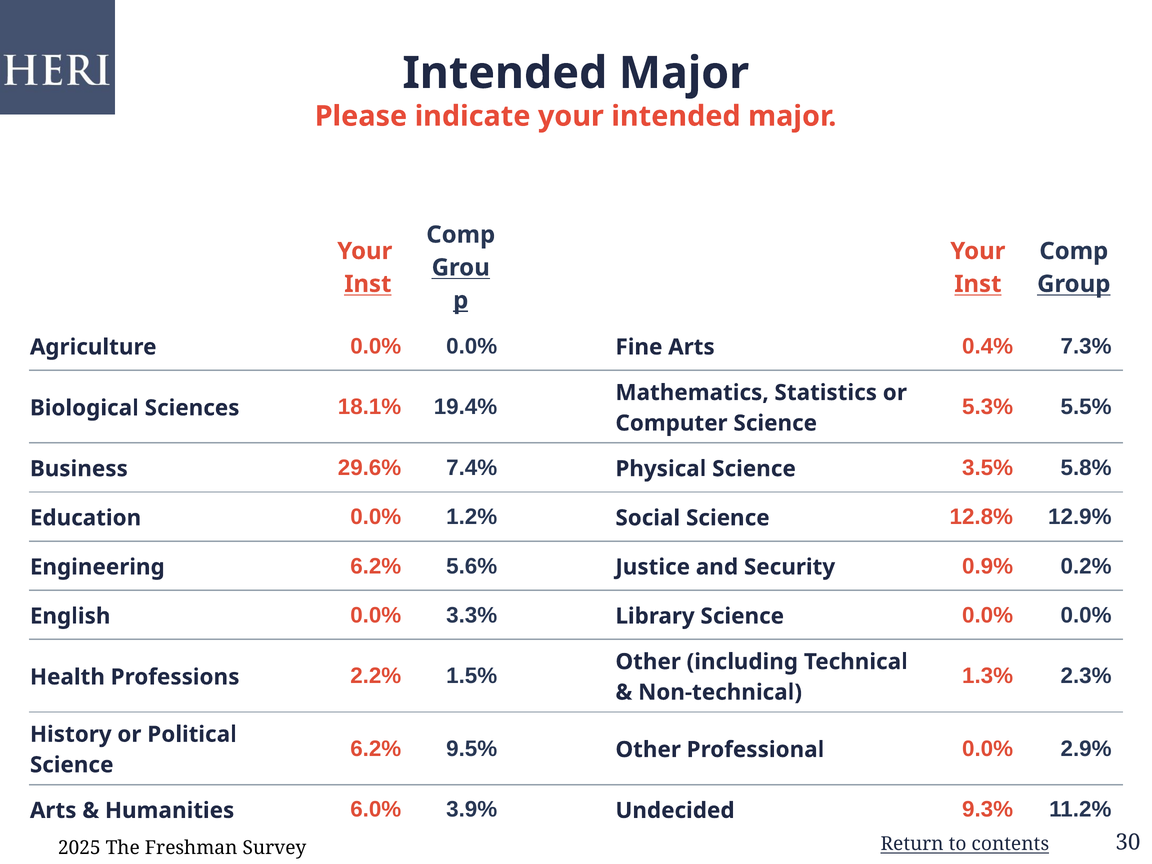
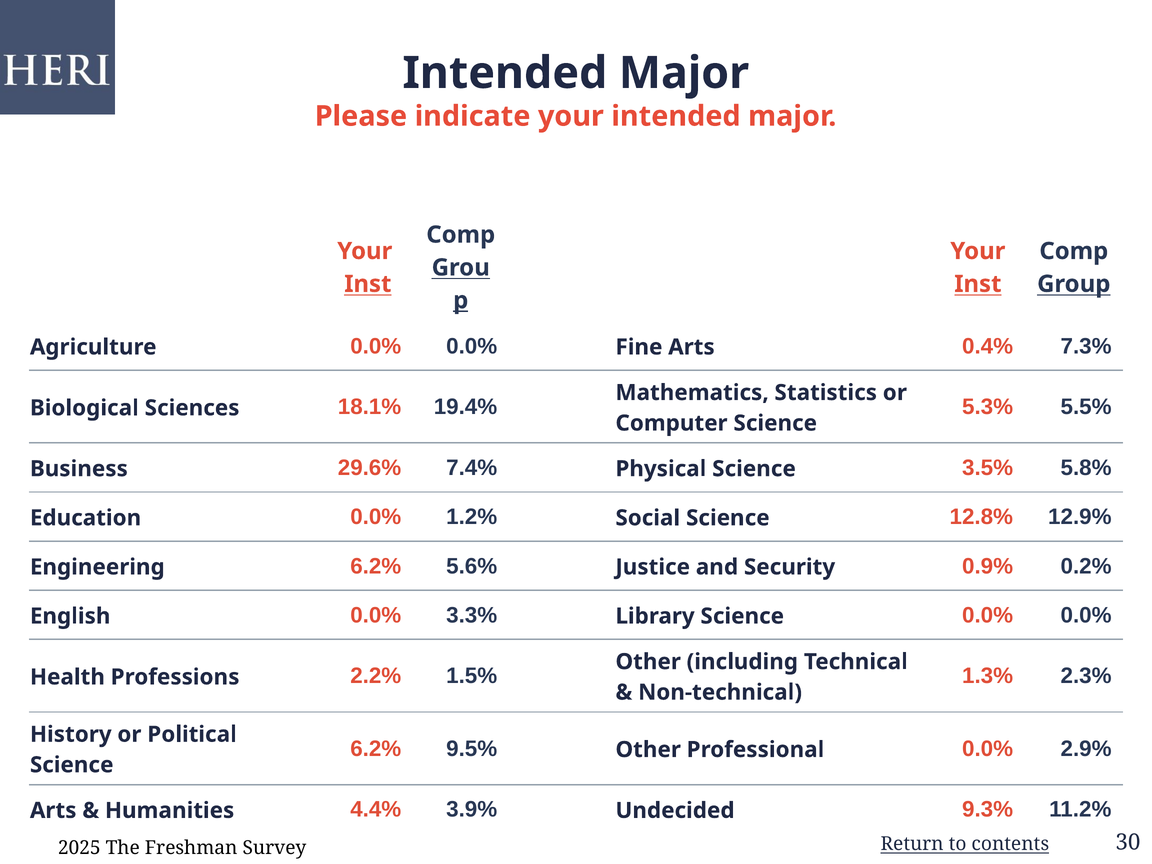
6.0%: 6.0% -> 4.4%
